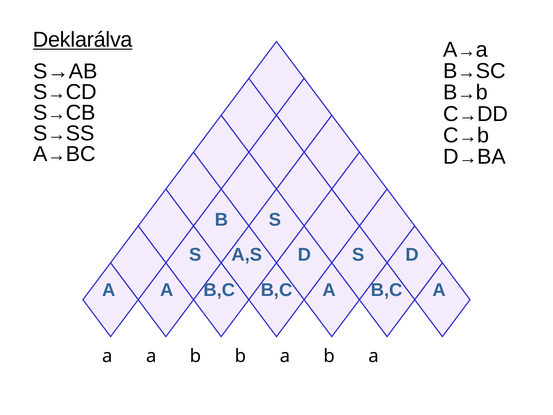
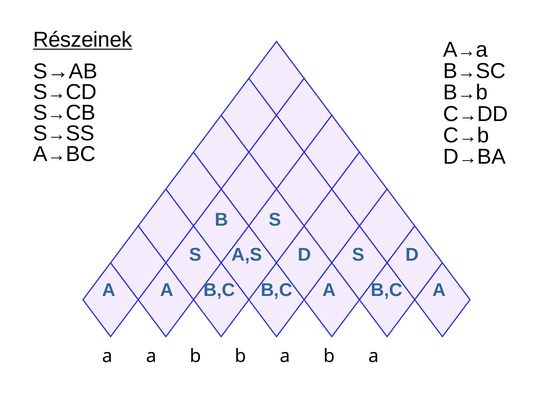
Deklarálva: Deklarálva -> Részeinek
